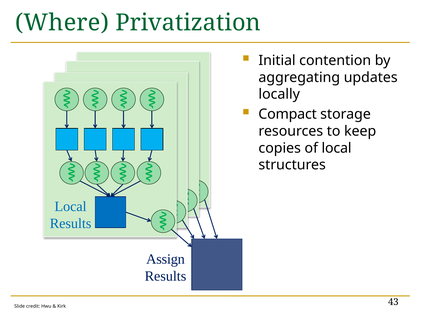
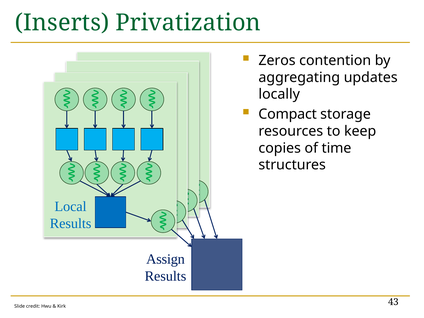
Where: Where -> Inserts
Initial: Initial -> Zeros
of local: local -> time
